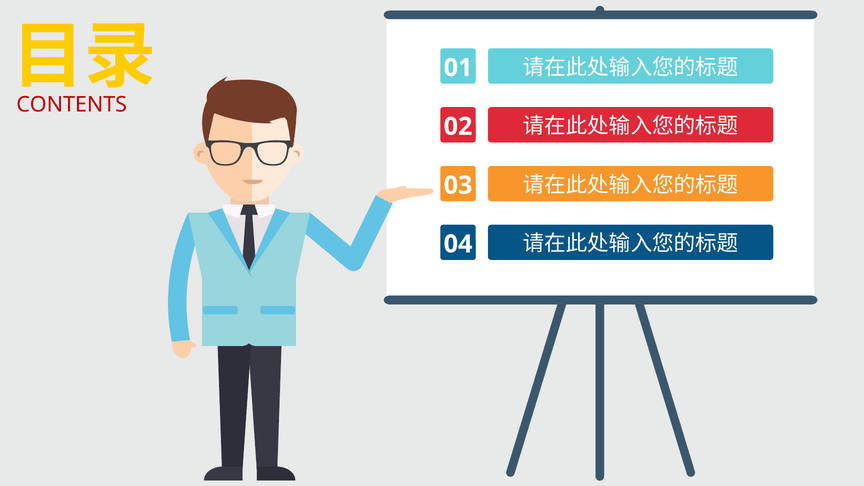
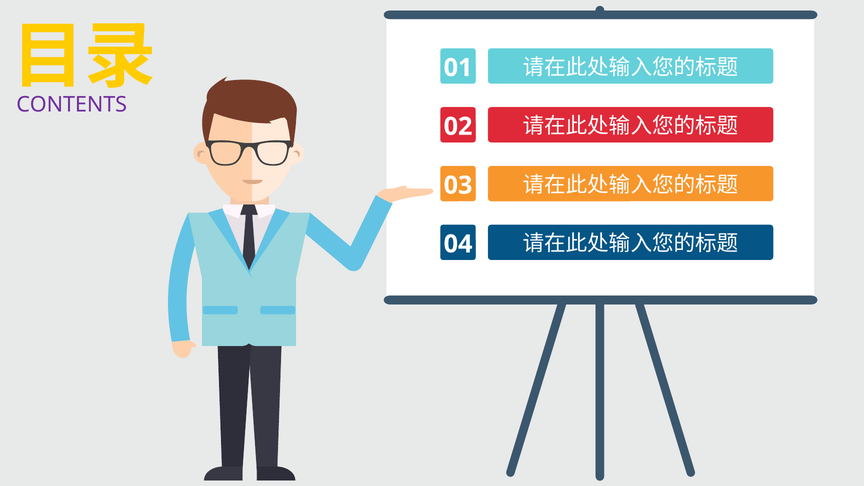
CONTENTS colour: red -> purple
